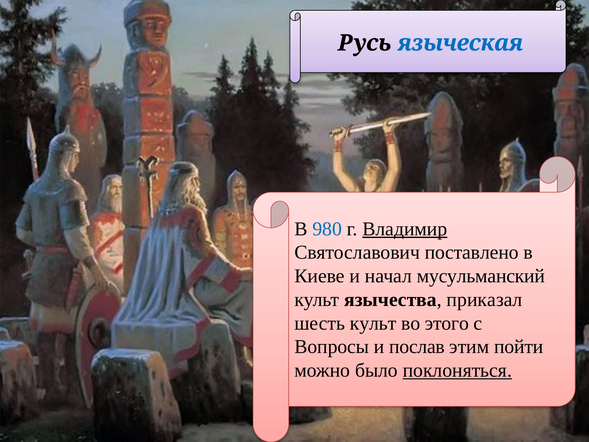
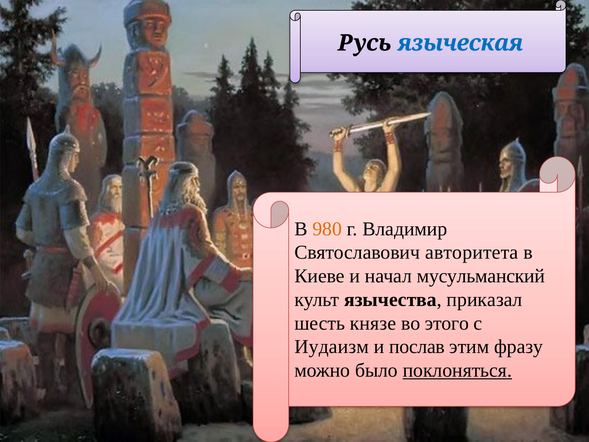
980 colour: blue -> orange
Владимир underline: present -> none
поставлено: поставлено -> авторитета
шесть культ: культ -> князе
Вопросы: Вопросы -> Иудаизм
пойти: пойти -> фразу
